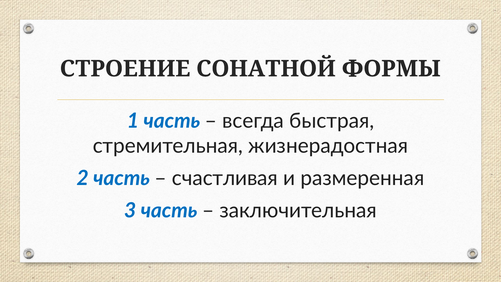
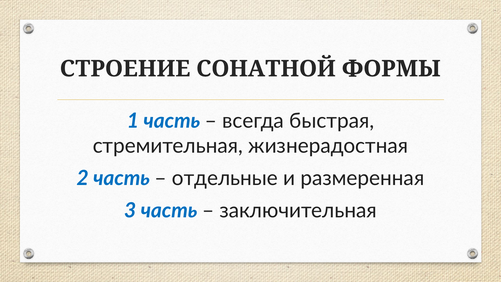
счастливая: счастливая -> отдельные
